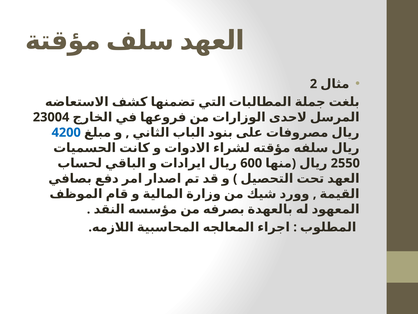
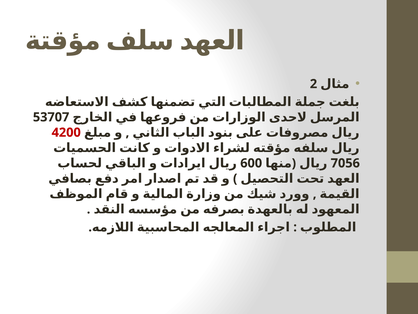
23004: 23004 -> 53707
4200 colour: blue -> red
2550: 2550 -> 7056
